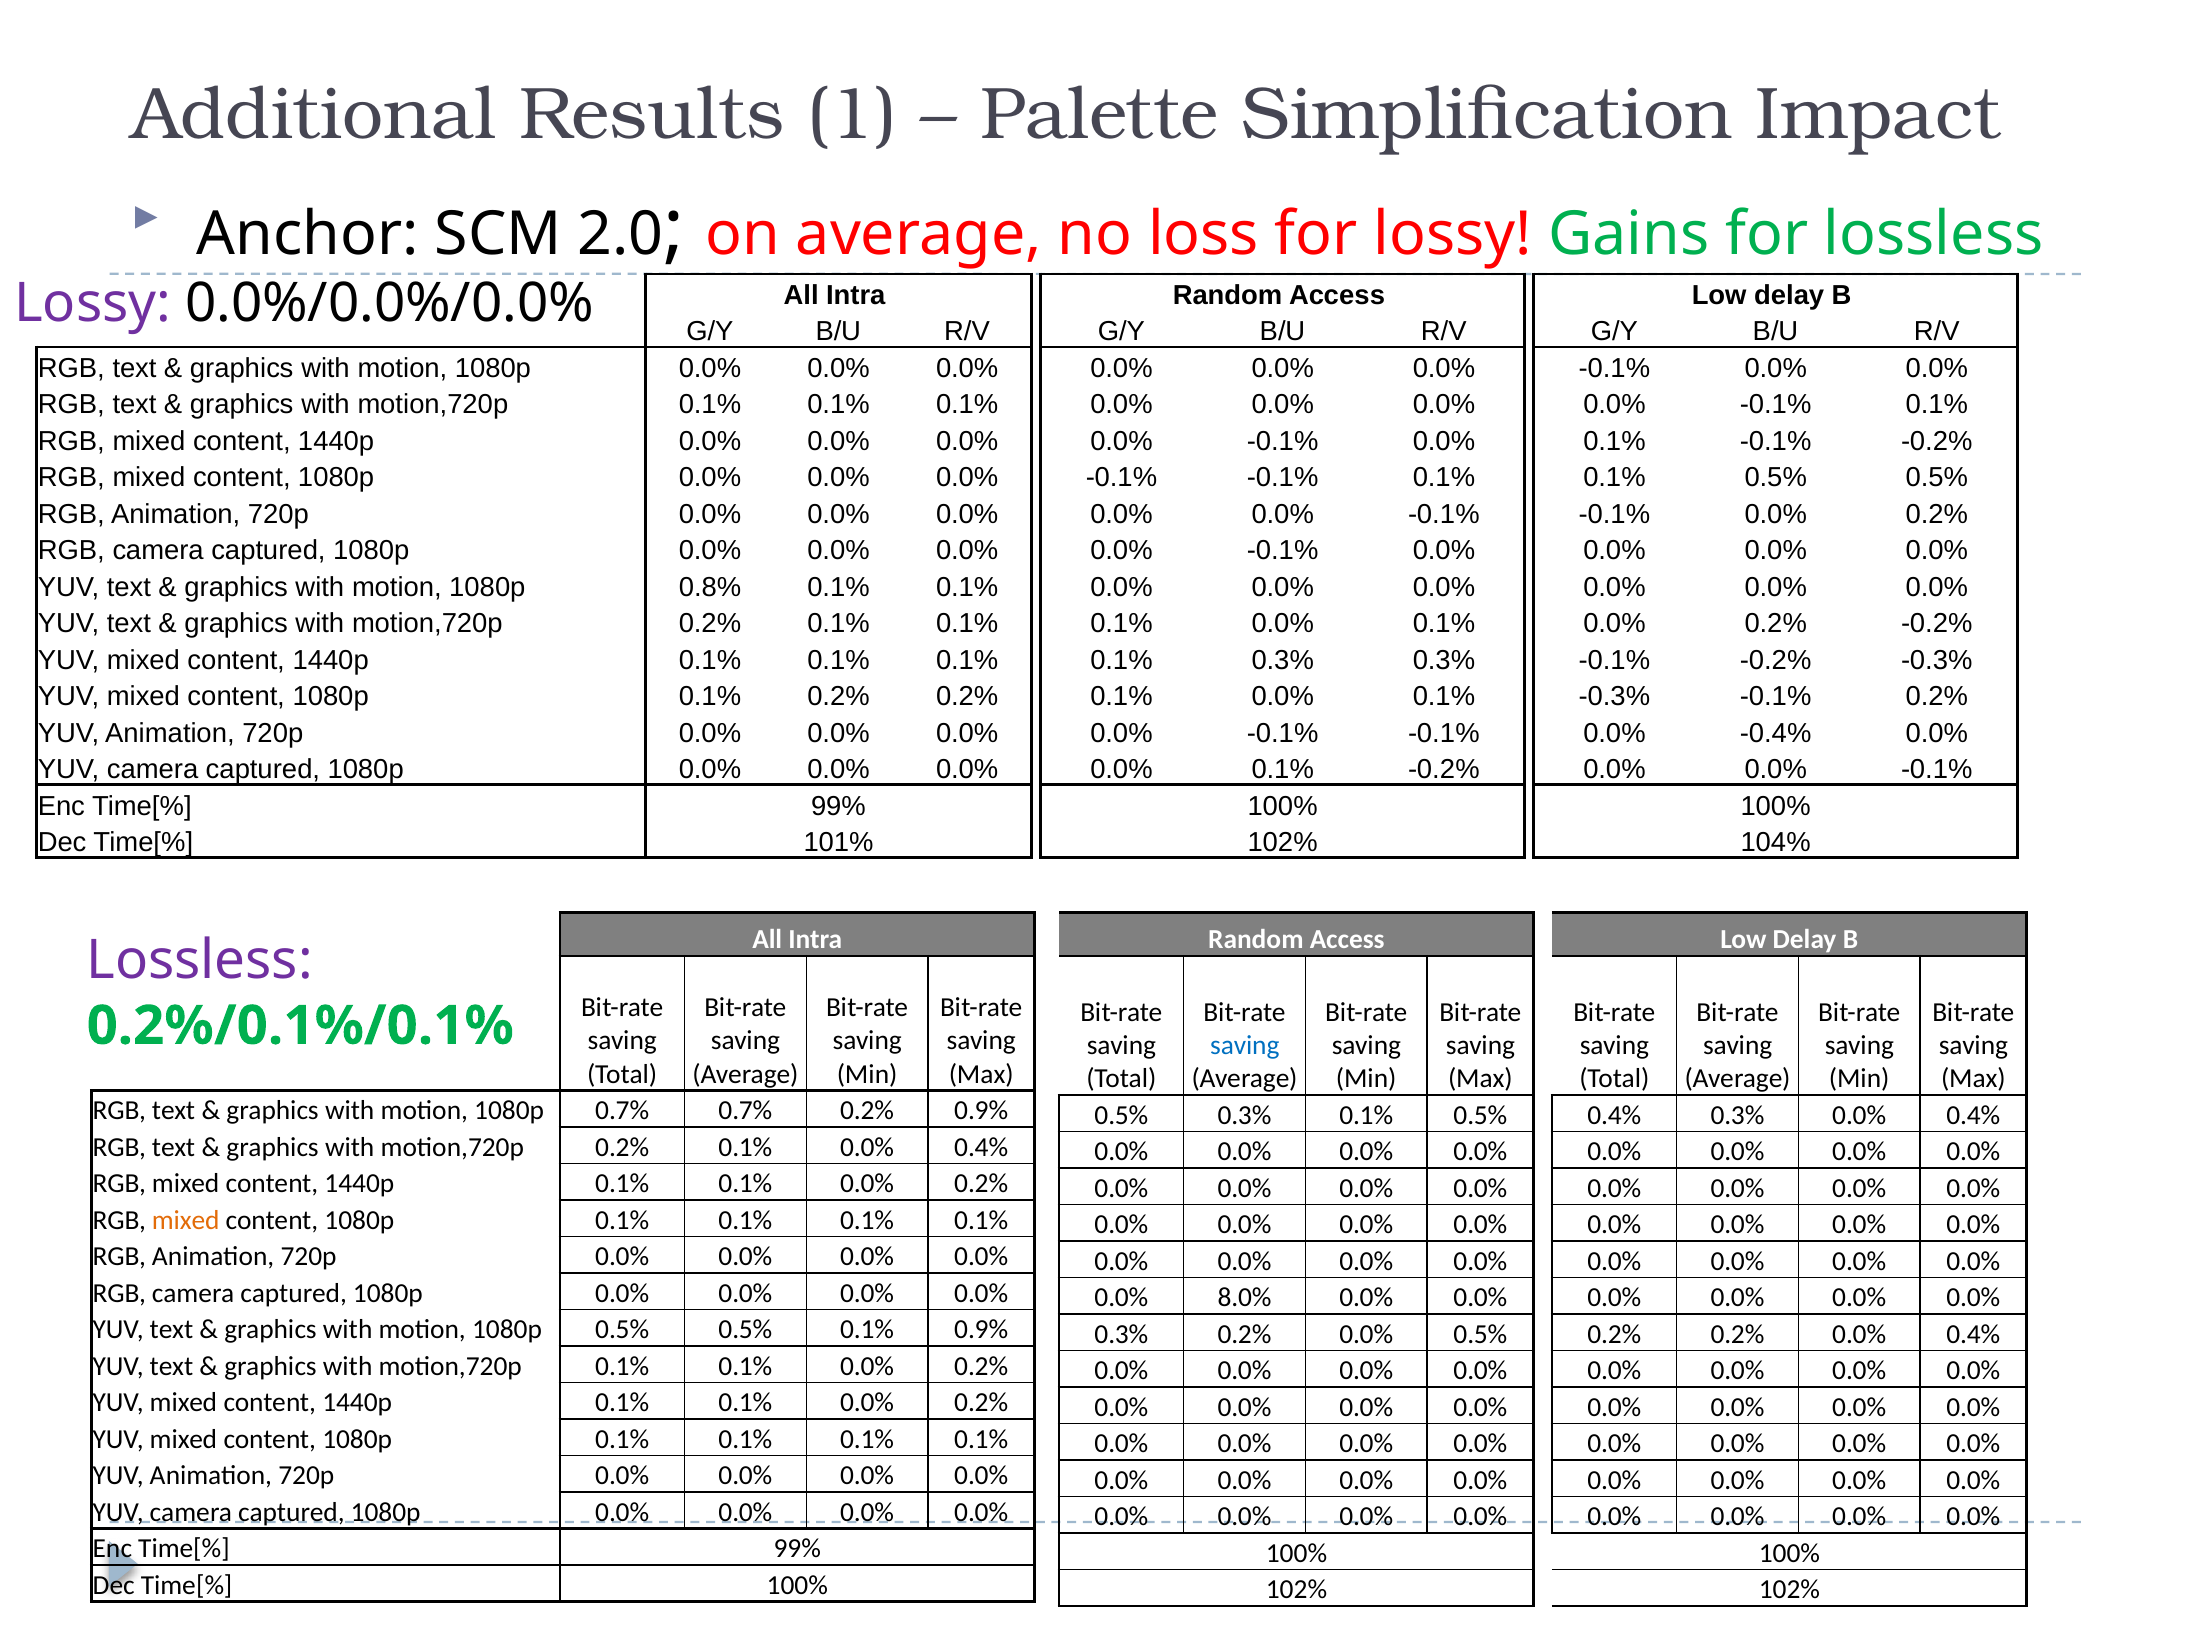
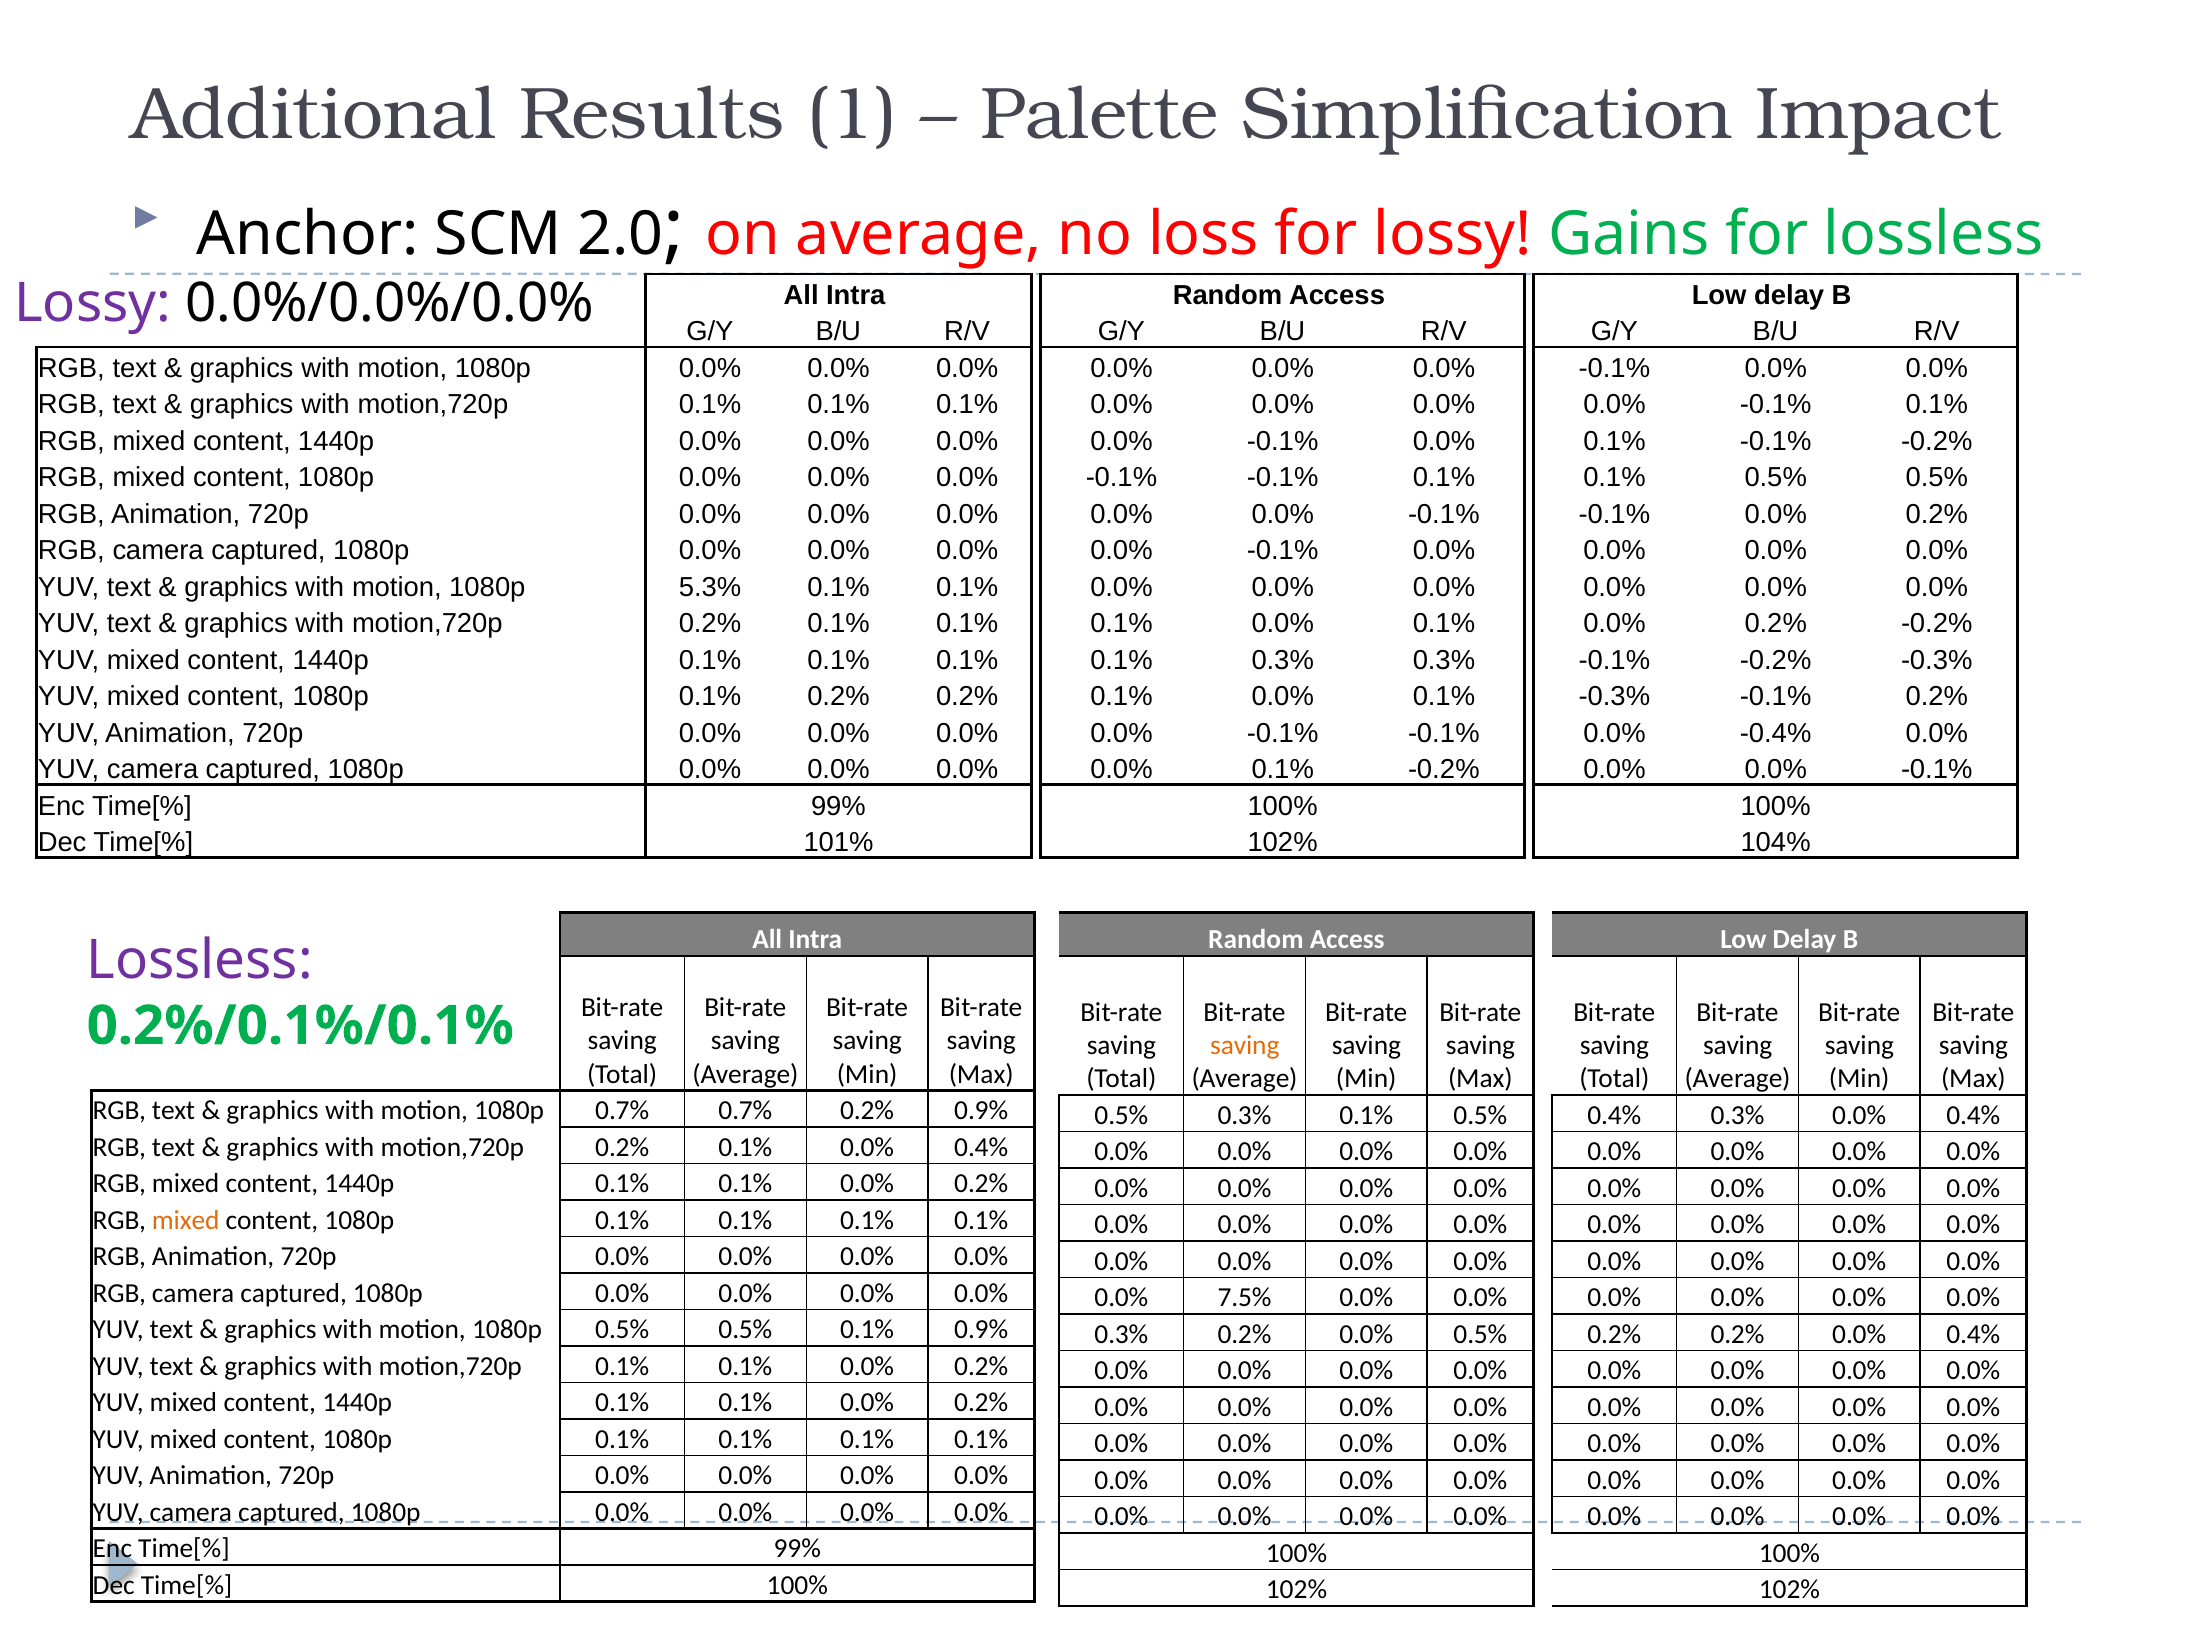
0.8%: 0.8% -> 5.3%
saving at (1245, 1046) colour: blue -> orange
8.0%: 8.0% -> 7.5%
